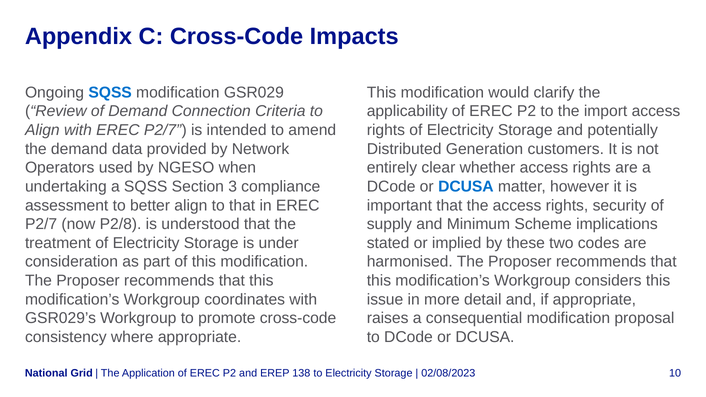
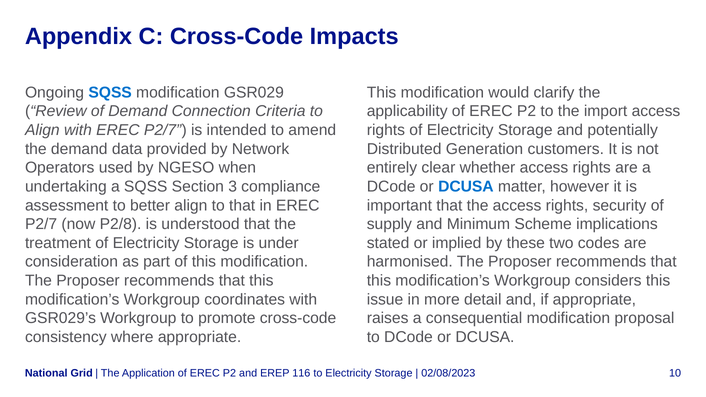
138: 138 -> 116
